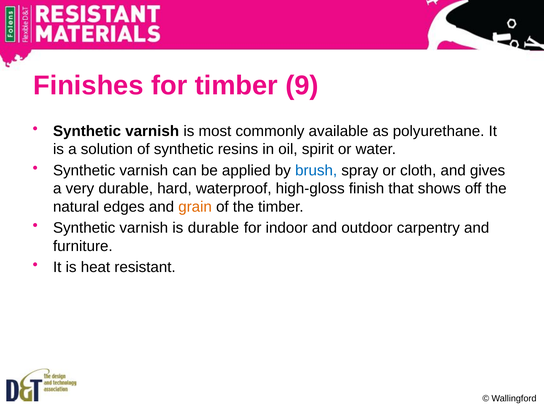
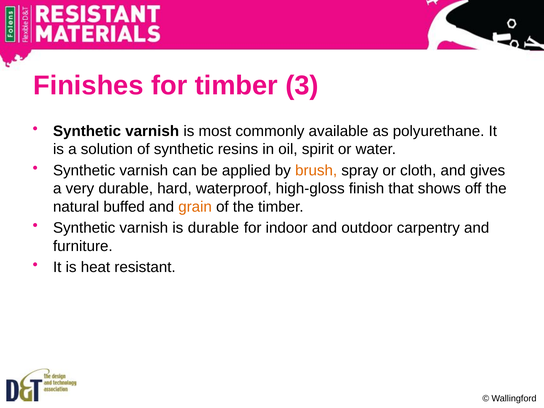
9: 9 -> 3
brush colour: blue -> orange
edges: edges -> buffed
